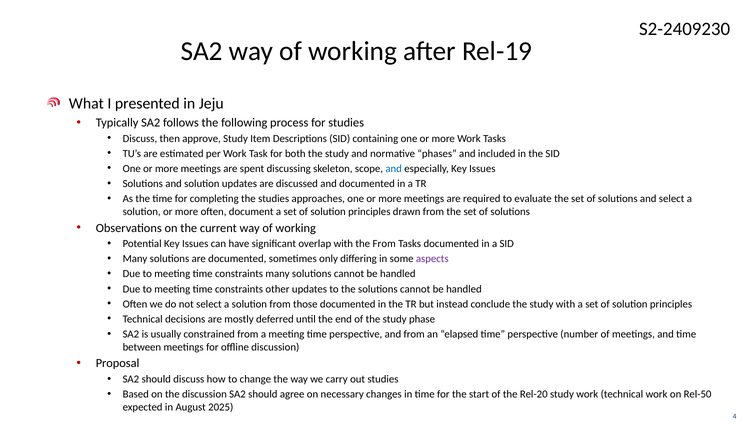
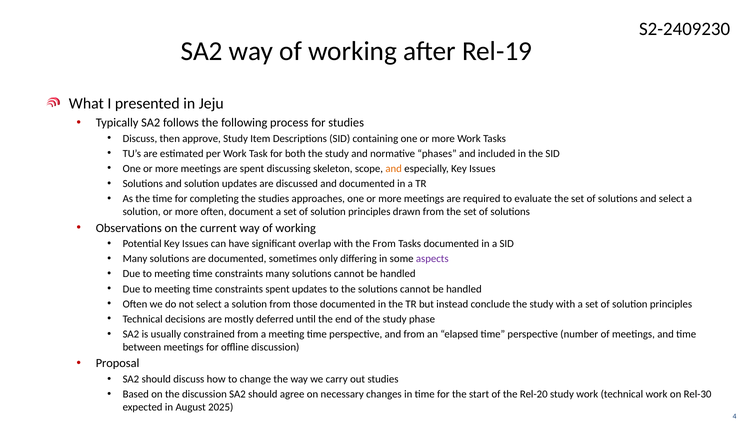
and at (394, 169) colour: blue -> orange
constraints other: other -> spent
Rel-50: Rel-50 -> Rel-30
